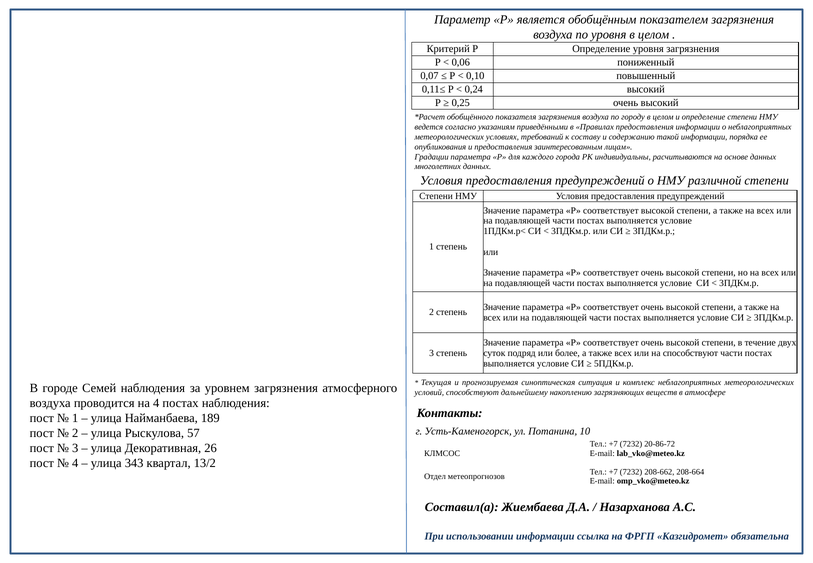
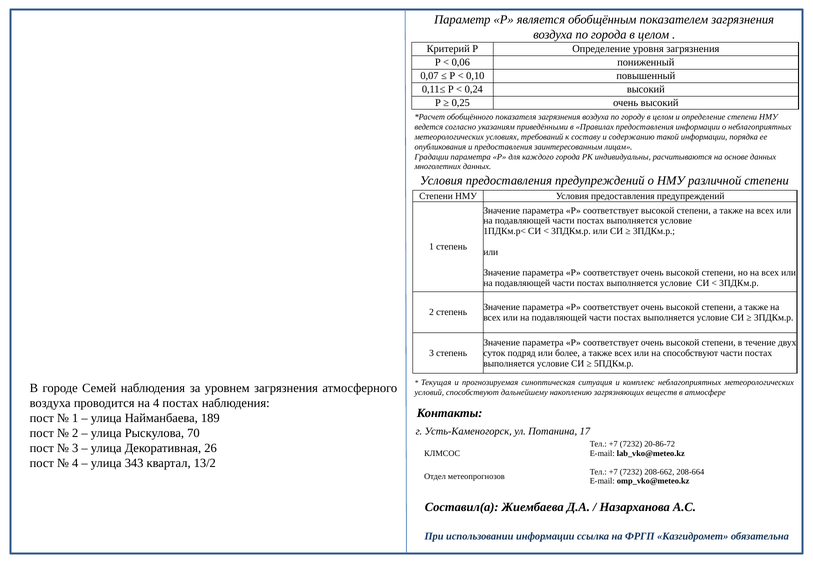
по уровня: уровня -> города
10: 10 -> 17
57: 57 -> 70
